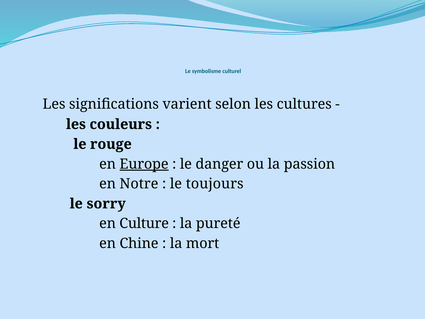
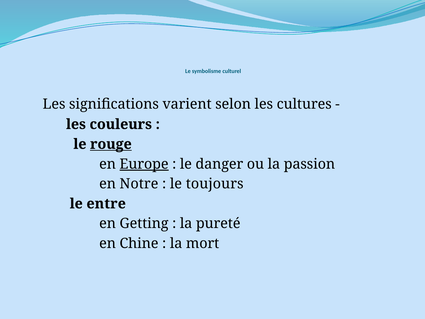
rouge underline: none -> present
sorry: sorry -> entre
Culture: Culture -> Getting
